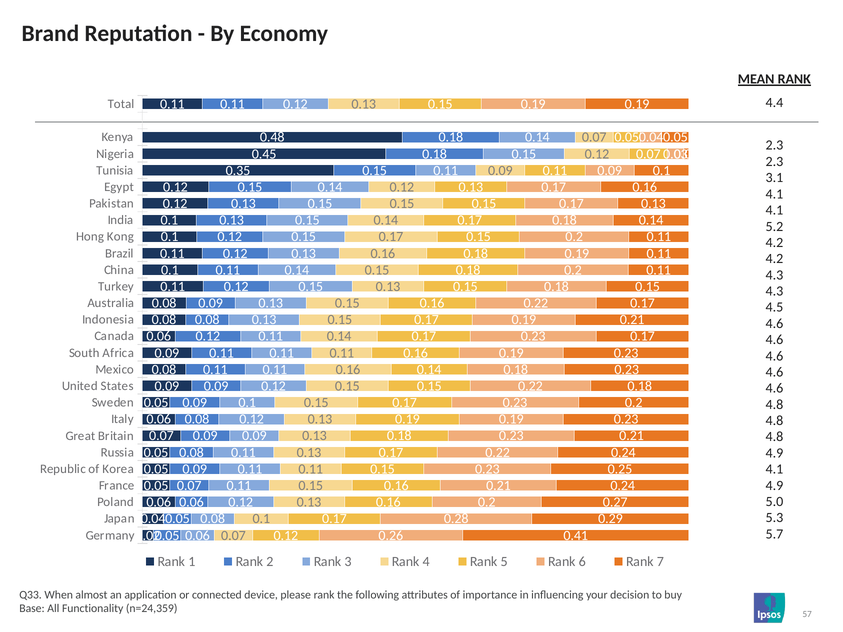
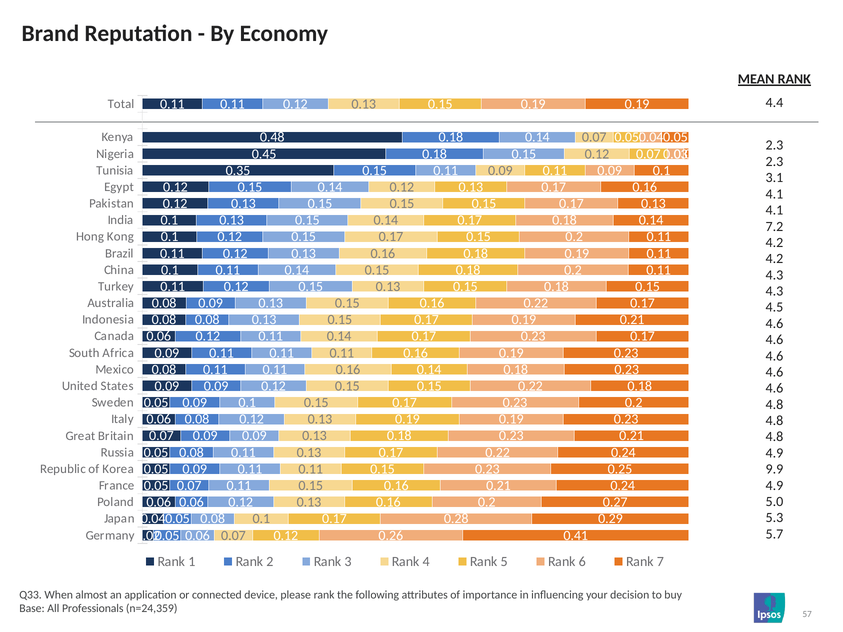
5.2: 5.2 -> 7.2
4.1 at (774, 469): 4.1 -> 9.9
Functionality: Functionality -> Professionals
